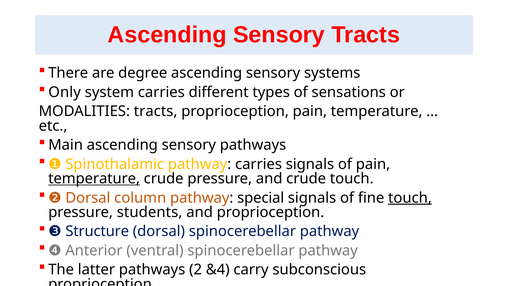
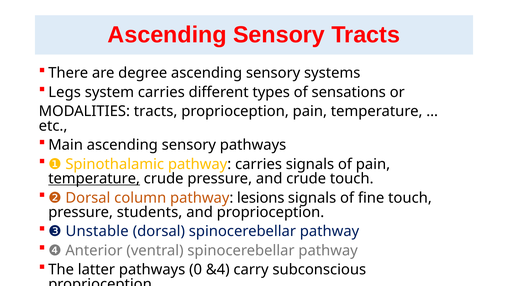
Only: Only -> Legs
special: special -> lesions
touch at (410, 198) underline: present -> none
Structure: Structure -> Unstable
2: 2 -> 0
